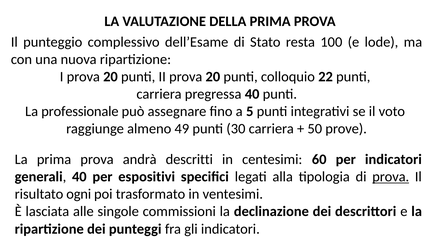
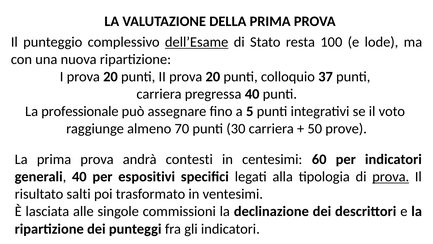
dell’Esame underline: none -> present
22: 22 -> 37
49: 49 -> 70
descritti: descritti -> contesti
ogni: ogni -> salti
